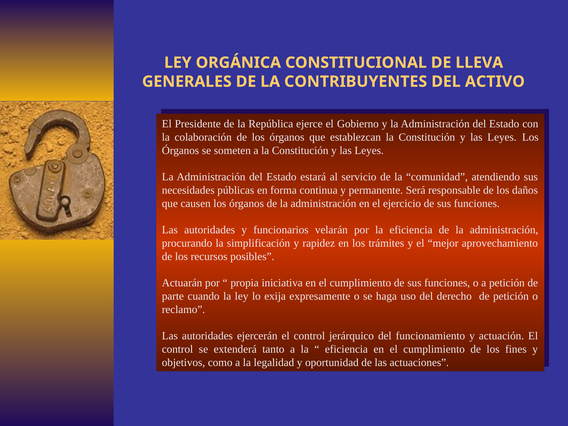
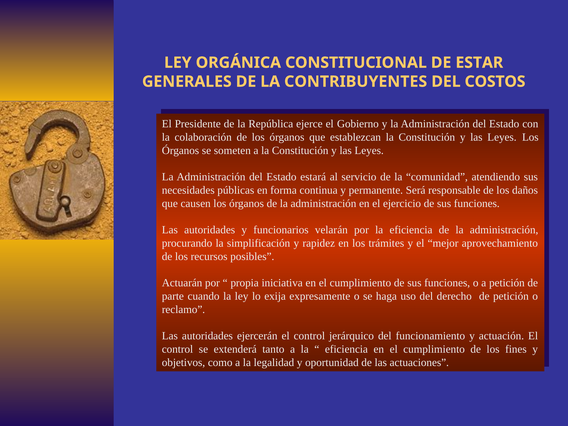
LLEVA: LLEVA -> ESTAR
ACTIVO: ACTIVO -> COSTOS
